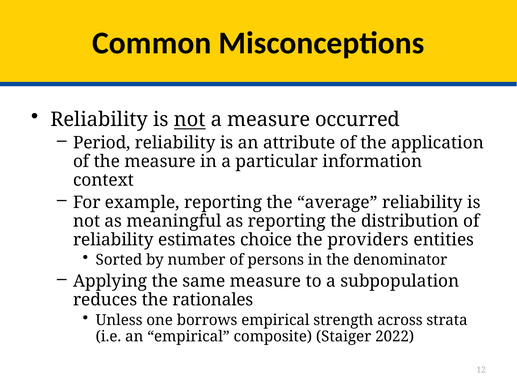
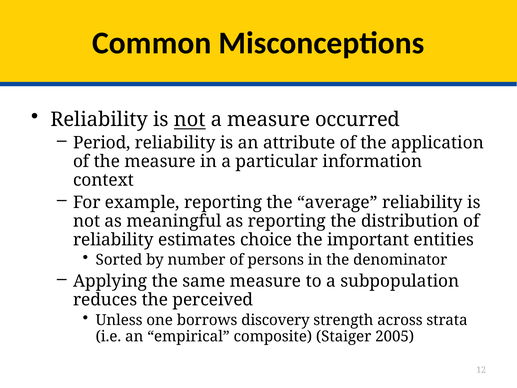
providers: providers -> important
rationales: rationales -> perceived
borrows empirical: empirical -> discovery
2022: 2022 -> 2005
